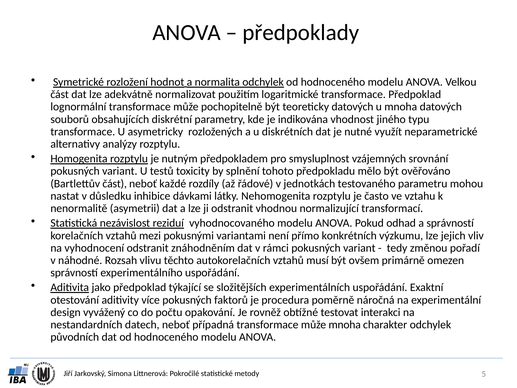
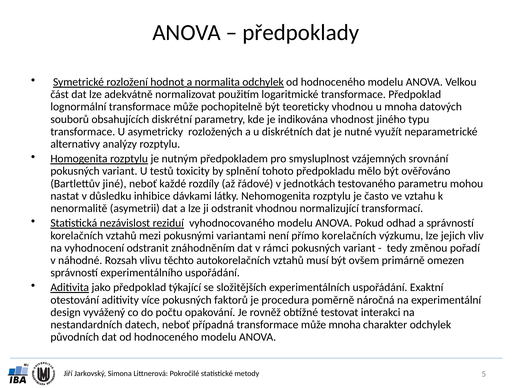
teoreticky datových: datových -> vhodnou
Bartlettův část: část -> jiné
přímo konkrétních: konkrétních -> korelačních
